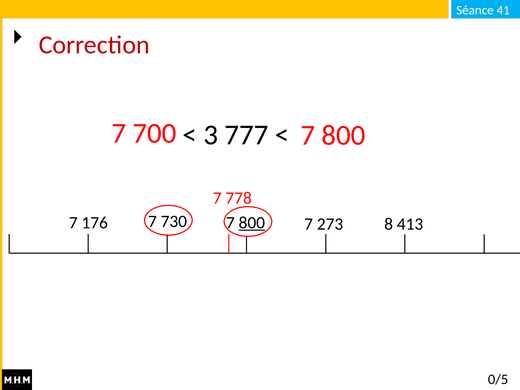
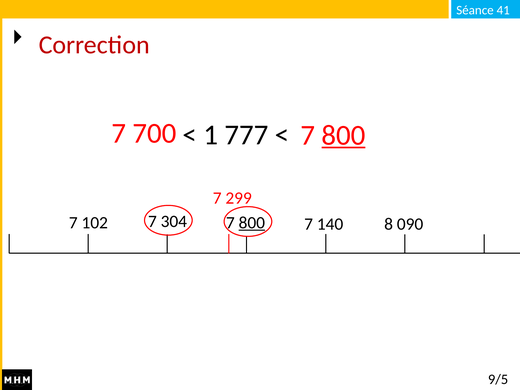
800 at (343, 135) underline: none -> present
3: 3 -> 1
778: 778 -> 299
176: 176 -> 102
730: 730 -> 304
273: 273 -> 140
413: 413 -> 090
0/5: 0/5 -> 9/5
